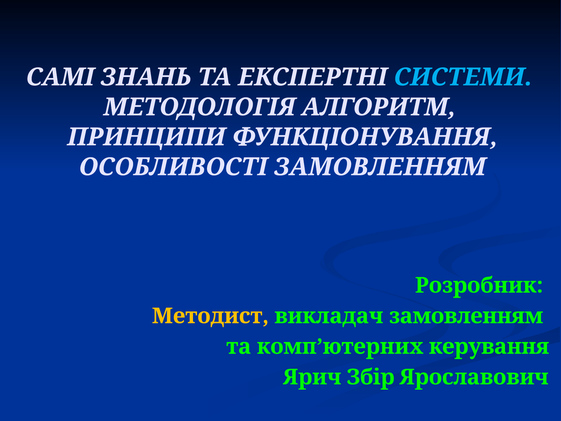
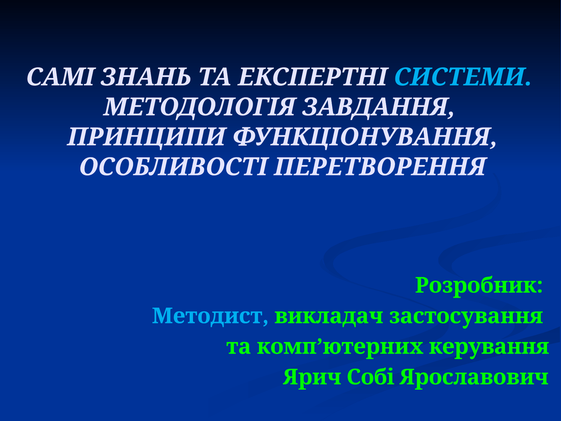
АЛГОРИТМ: АЛГОРИТМ -> ЗАВДАННЯ
ОСОБЛИВОСТІ ЗАМОВЛЕННЯМ: ЗАМОВЛЕННЯМ -> ПЕРЕТВОРЕННЯ
Методист colour: yellow -> light blue
викладач замовленням: замовленням -> застосування
Збір: Збір -> Собі
